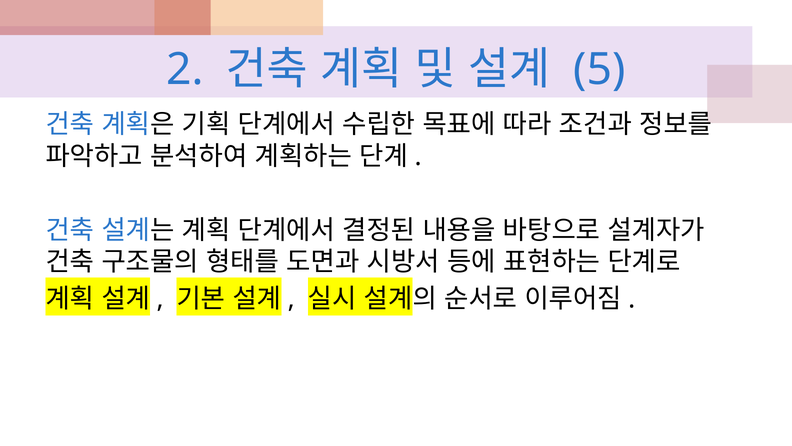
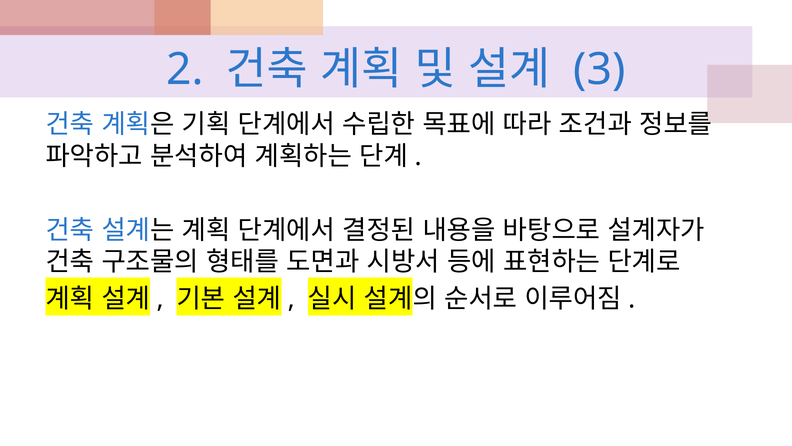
5: 5 -> 3
